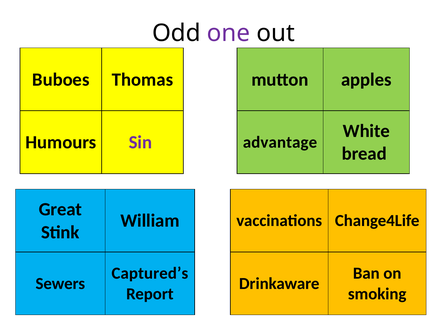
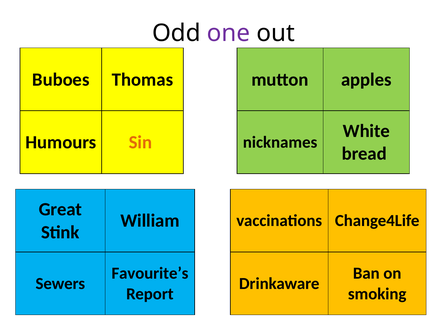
Sin colour: purple -> orange
advantage: advantage -> nicknames
Captured’s: Captured’s -> Favourite’s
